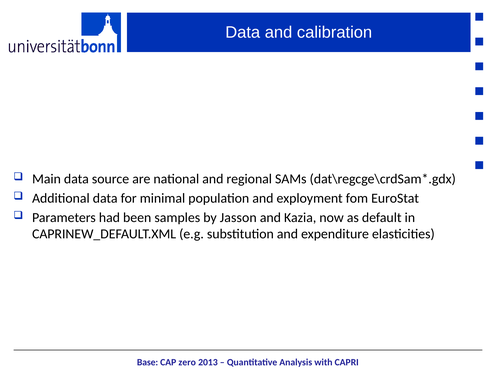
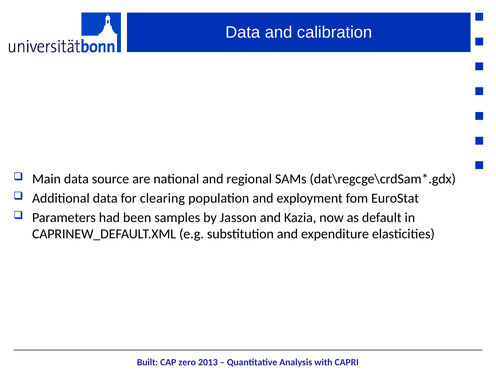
minimal: minimal -> clearing
Base: Base -> Built
